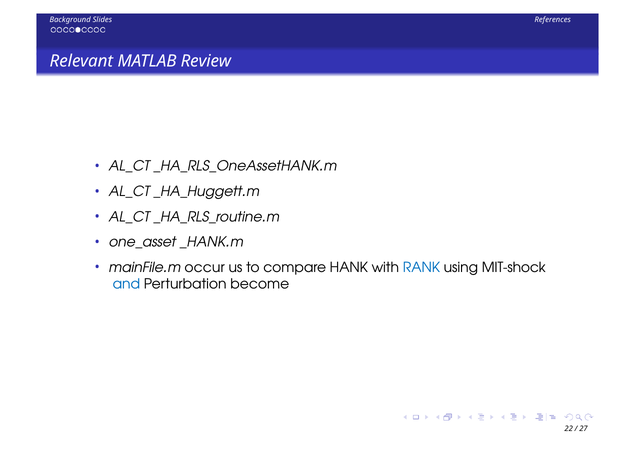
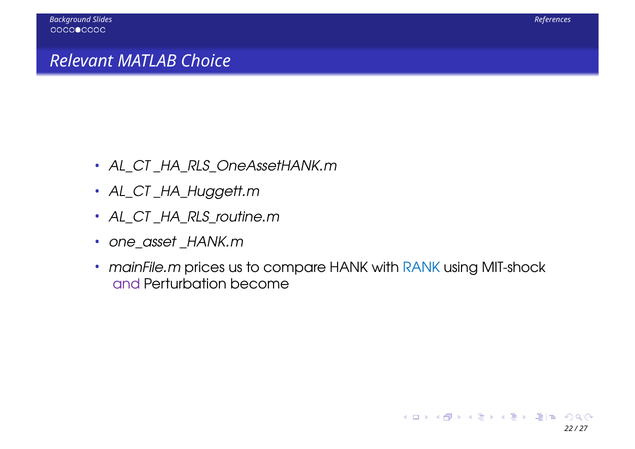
Review: Review -> Choice
occur: occur -> prices
and colour: blue -> purple
